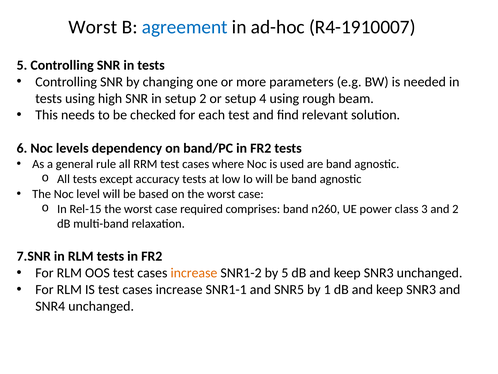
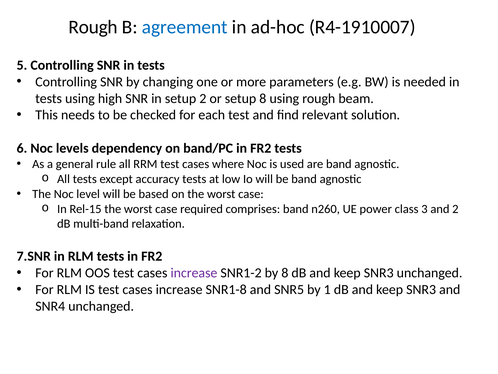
Worst at (93, 27): Worst -> Rough
setup 4: 4 -> 8
increase at (194, 273) colour: orange -> purple
by 5: 5 -> 8
SNR1-1: SNR1-1 -> SNR1-8
